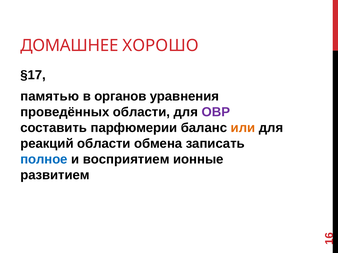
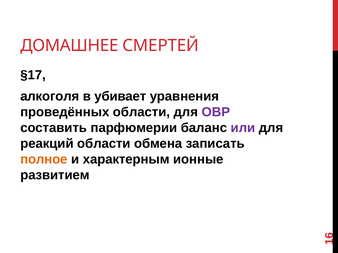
ХОРОШО: ХОРОШО -> СМЕРТЕЙ
памятью: памятью -> алкоголя
органов: органов -> убивает
или colour: orange -> purple
полное colour: blue -> orange
восприятием: восприятием -> характерным
